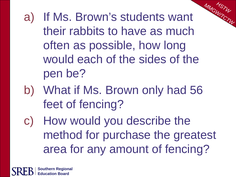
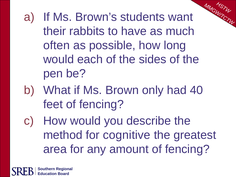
56: 56 -> 40
purchase: purchase -> cognitive
